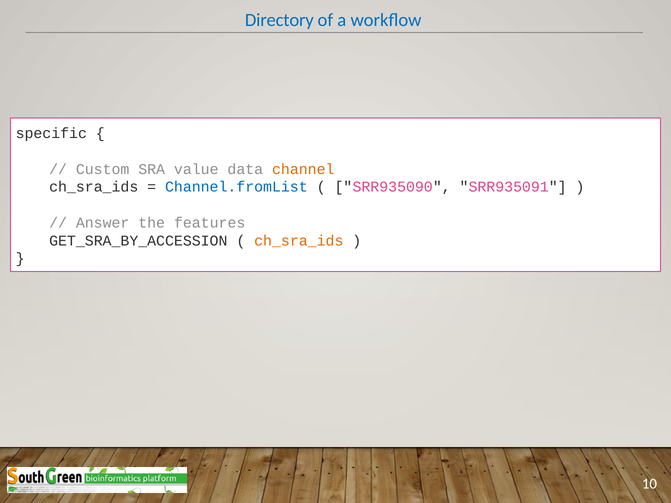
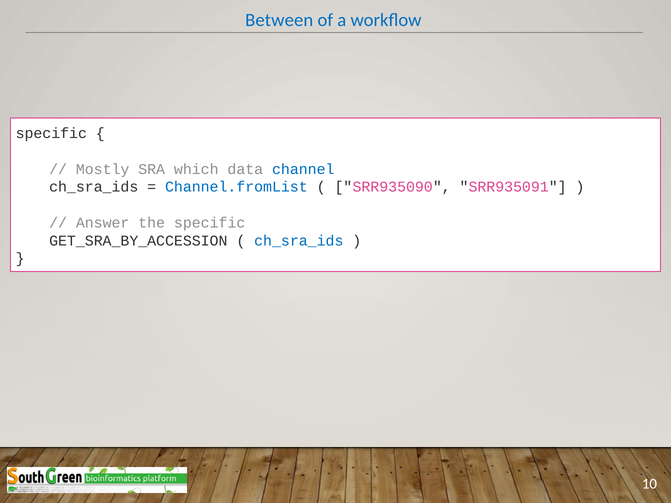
Directory: Directory -> Between
Custom: Custom -> Mostly
value: value -> which
channel colour: orange -> blue
the features: features -> specific
ch_sra_ids at (299, 241) colour: orange -> blue
